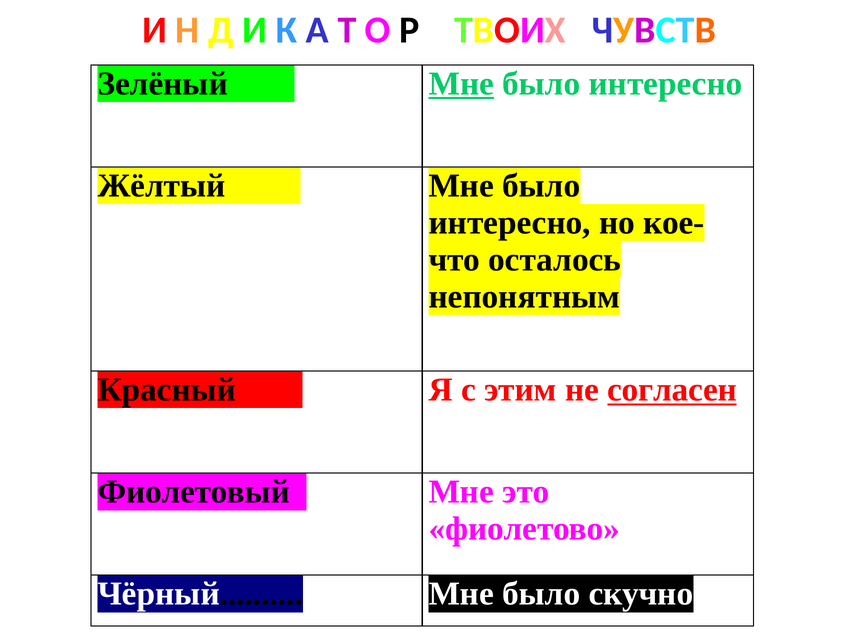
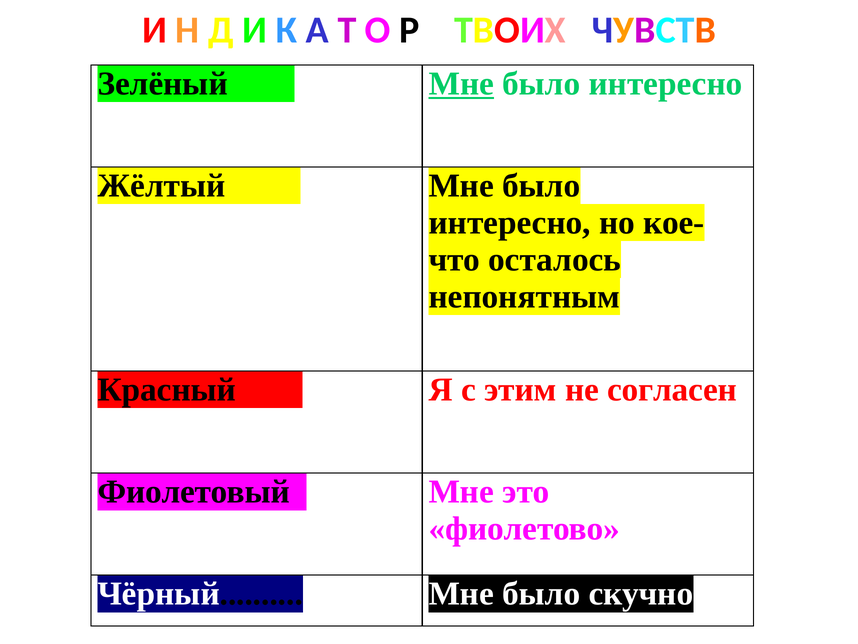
согласен underline: present -> none
